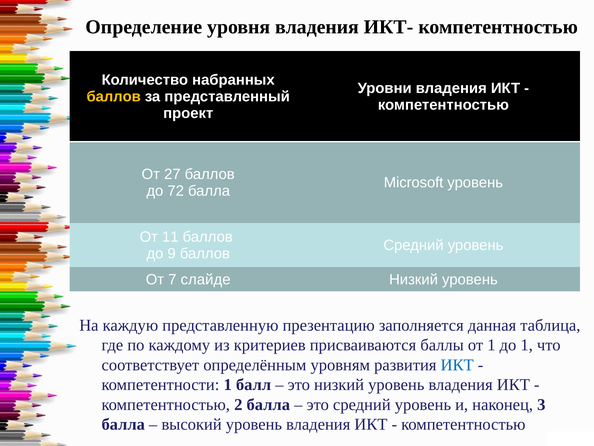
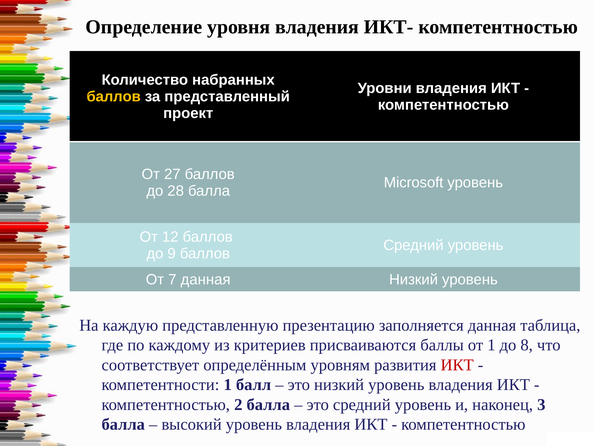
72: 72 -> 28
11: 11 -> 12
7 слайде: слайде -> данная
до 1: 1 -> 8
ИКТ at (457, 365) colour: blue -> red
